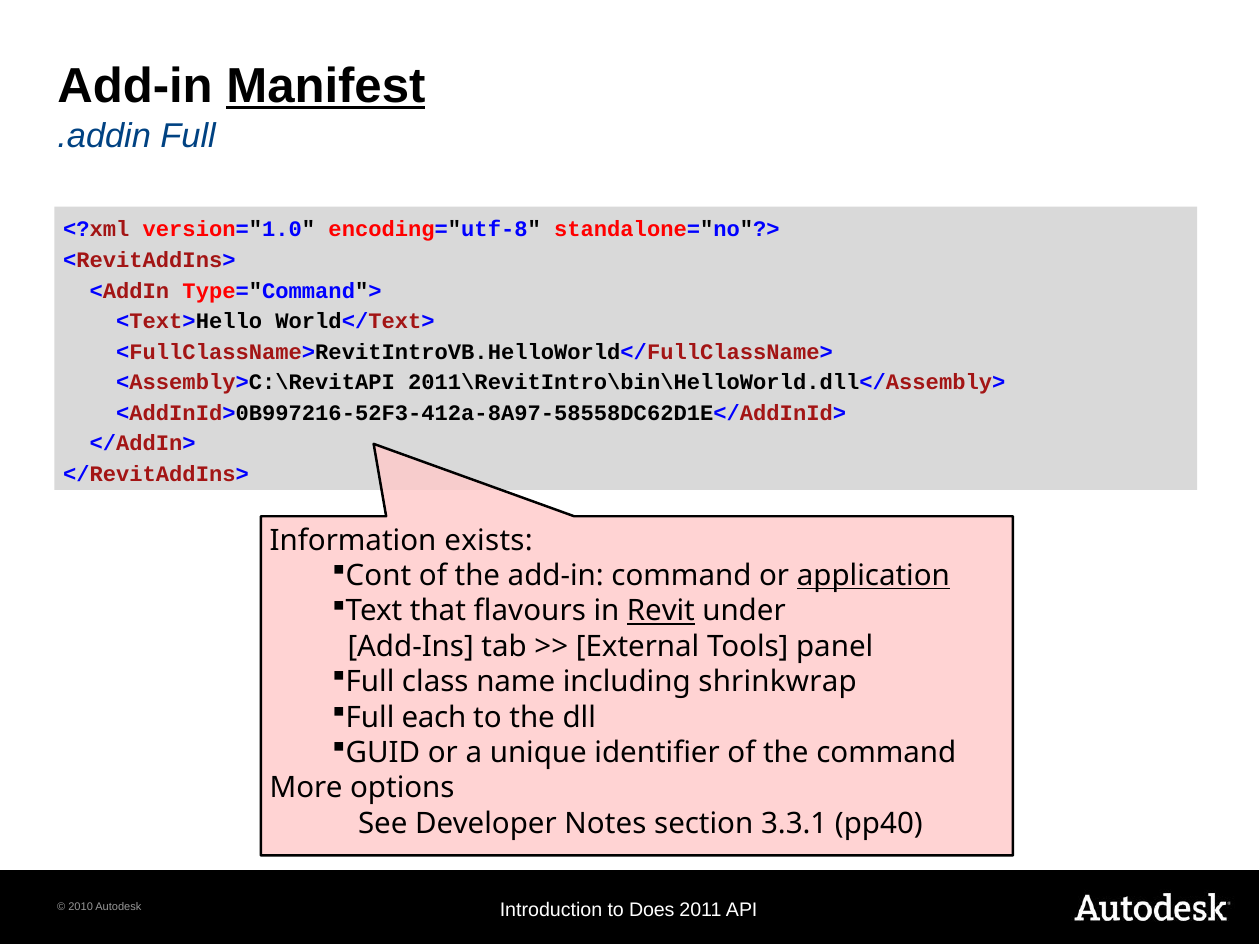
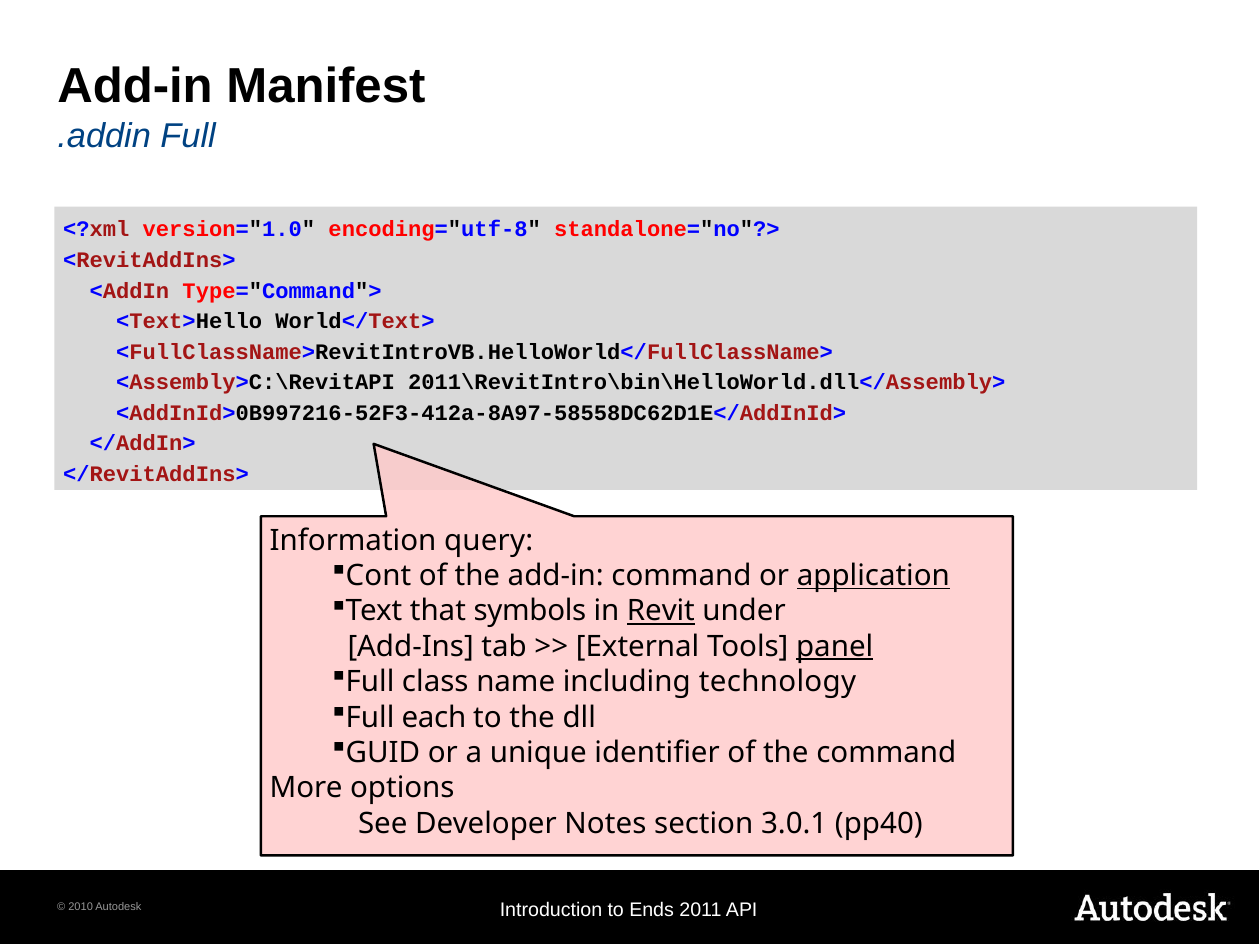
Manifest underline: present -> none
exists: exists -> query
flavours: flavours -> symbols
panel underline: none -> present
shrinkwrap: shrinkwrap -> technology
3.3.1: 3.3.1 -> 3.0.1
Does: Does -> Ends
